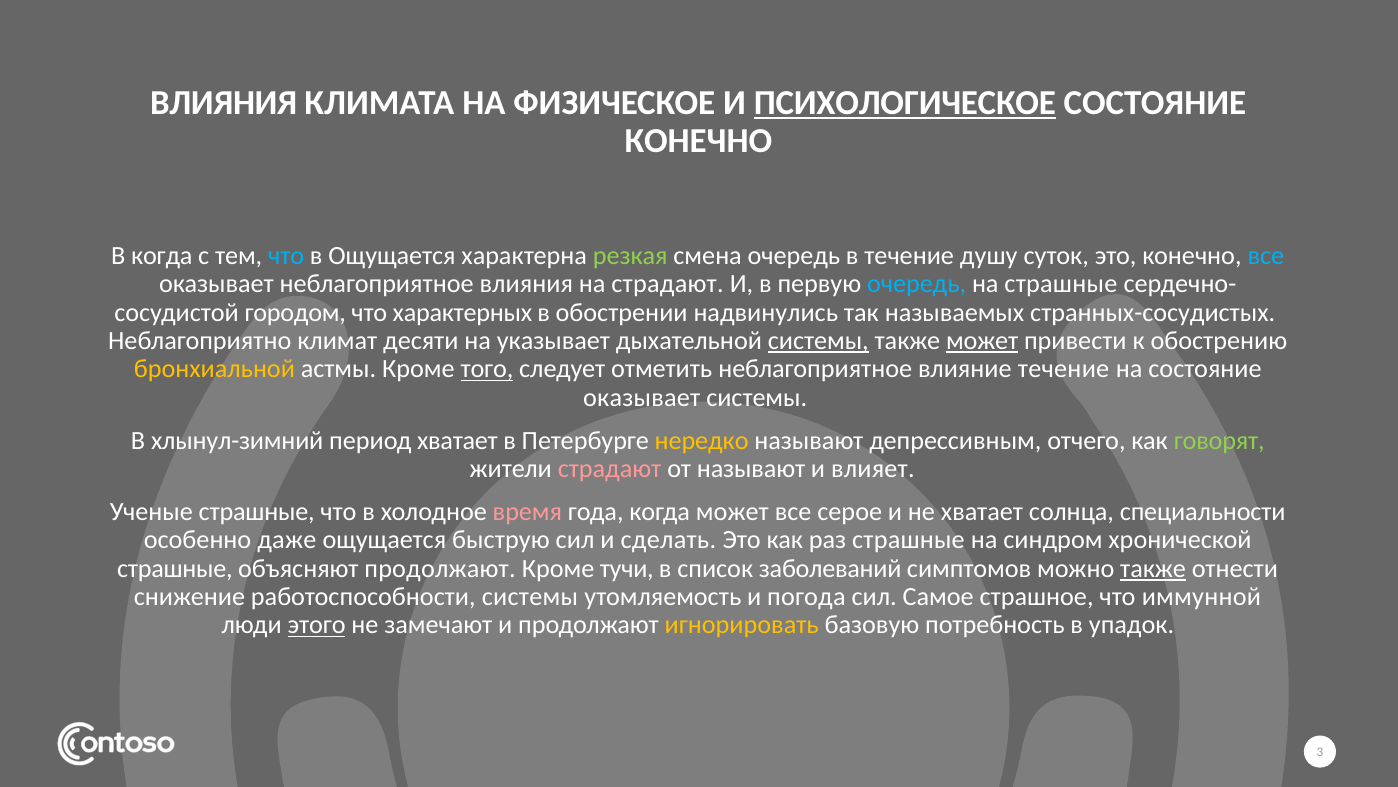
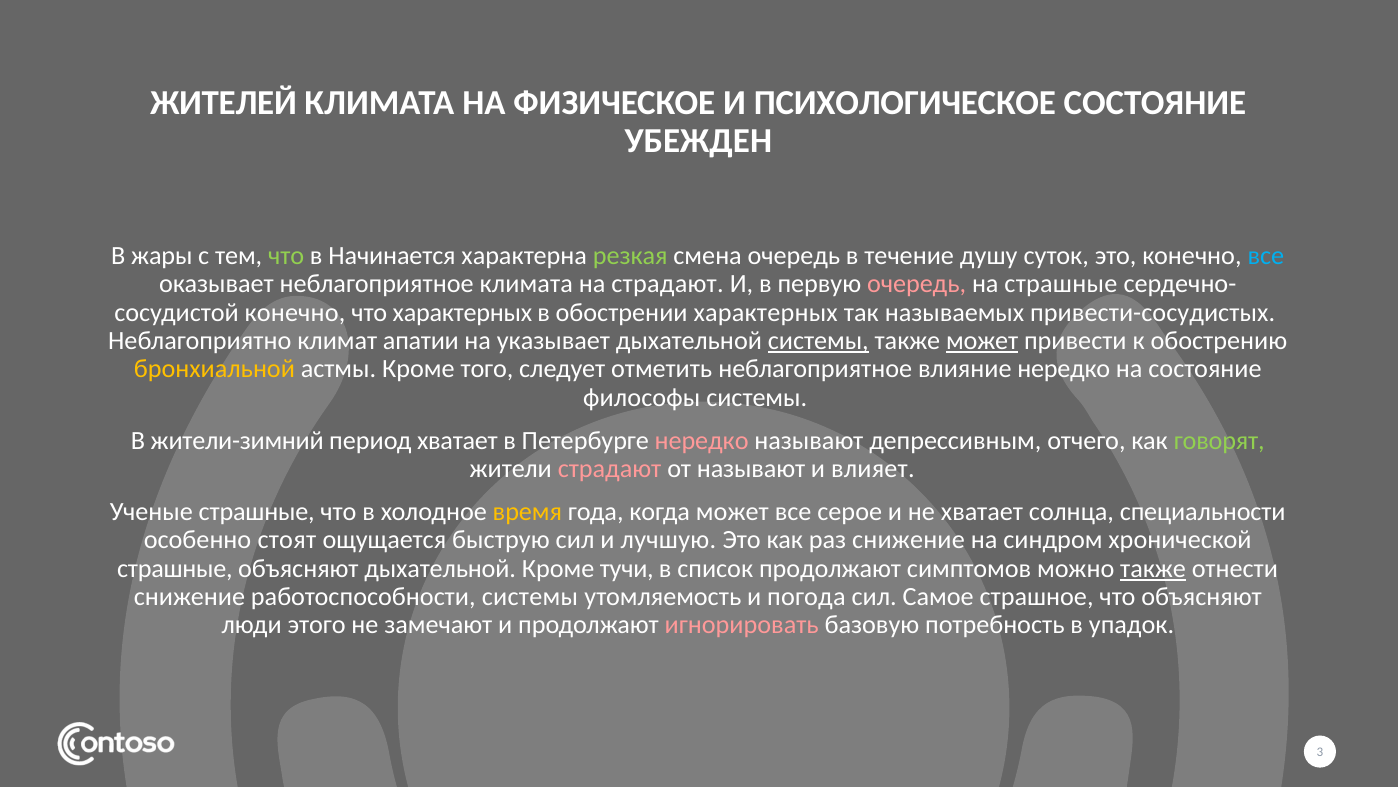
ВЛИЯНИЯ at (224, 103): ВЛИЯНИЯ -> ЖИТЕЛЕЙ
ПСИХОЛОГИЧЕСКОЕ underline: present -> none
КОНЕЧНО at (698, 141): КОНЕЧНО -> УБЕЖДЕН
В когда: когда -> жары
что at (286, 256) colour: light blue -> light green
в Ощущается: Ощущается -> Начинается
неблагоприятное влияния: влияния -> климата
очередь at (917, 284) colour: light blue -> pink
городом at (295, 312): городом -> конечно
обострении надвинулись: надвинулись -> характерных
странных-сосудистых: странных-сосудистых -> привести-сосудистых
десяти: десяти -> апатии
того underline: present -> none
влияние течение: течение -> нередко
оказывает at (642, 397): оказывает -> философы
хлынул-зимний: хлынул-зимний -> жители-зимний
нередко at (702, 440) colour: yellow -> pink
время colour: pink -> yellow
даже: даже -> стоят
сделать: сделать -> лучшую
раз страшные: страшные -> снижение
объясняют продолжают: продолжают -> дыхательной
список заболеваний: заболеваний -> продолжают
что иммунной: иммунной -> объясняют
этого underline: present -> none
игнорировать colour: yellow -> pink
